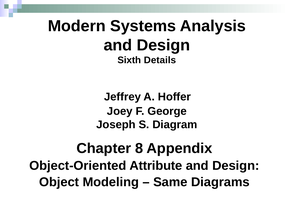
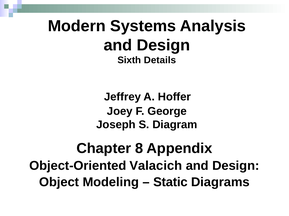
Attribute: Attribute -> Valacich
Same: Same -> Static
